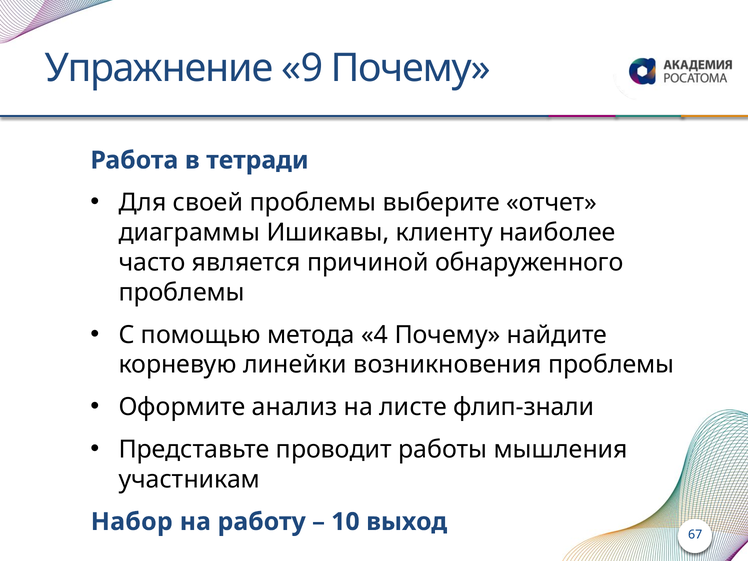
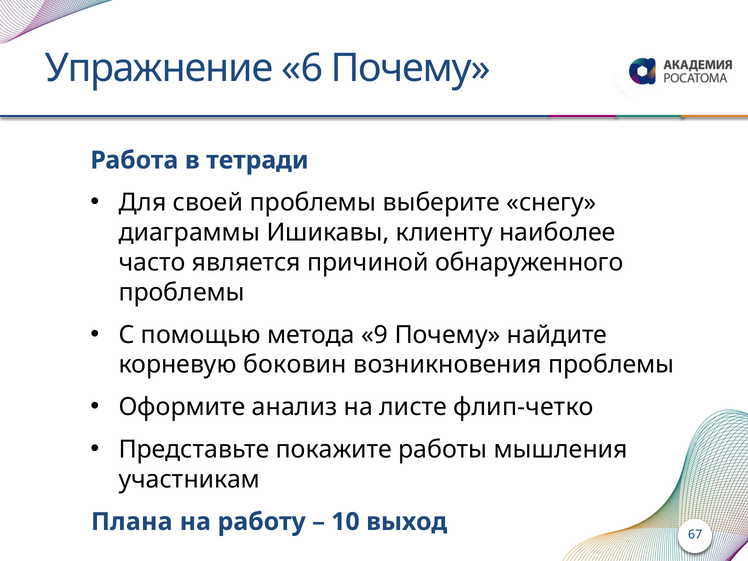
9: 9 -> 6
отчет: отчет -> снегу
4: 4 -> 9
линейки: линейки -> боковин
флип-знали: флип-знали -> флип-четко
проводит: проводит -> покажите
Набор: Набор -> Плана
